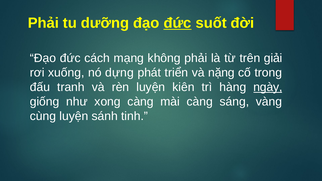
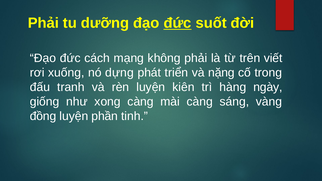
giải: giải -> viết
ngày underline: present -> none
cùng: cùng -> đồng
sánh: sánh -> phần
